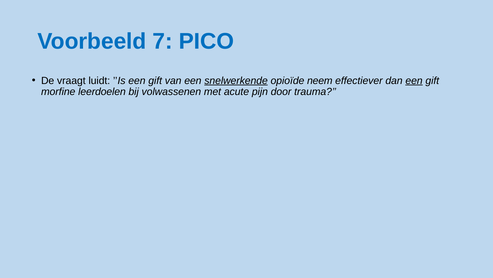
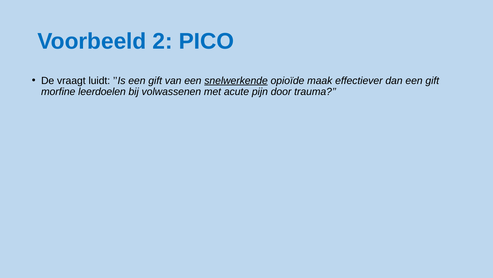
7: 7 -> 2
neem: neem -> maak
een at (414, 80) underline: present -> none
